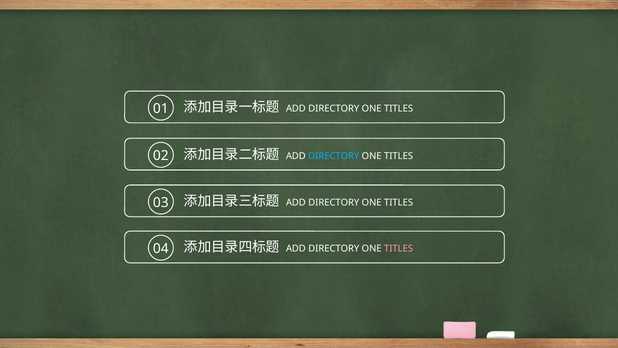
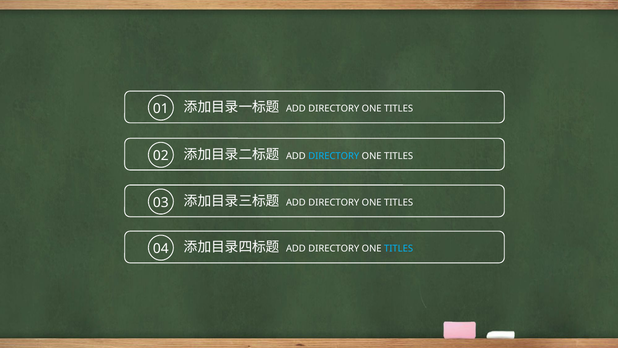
TITLES at (399, 249) colour: pink -> light blue
